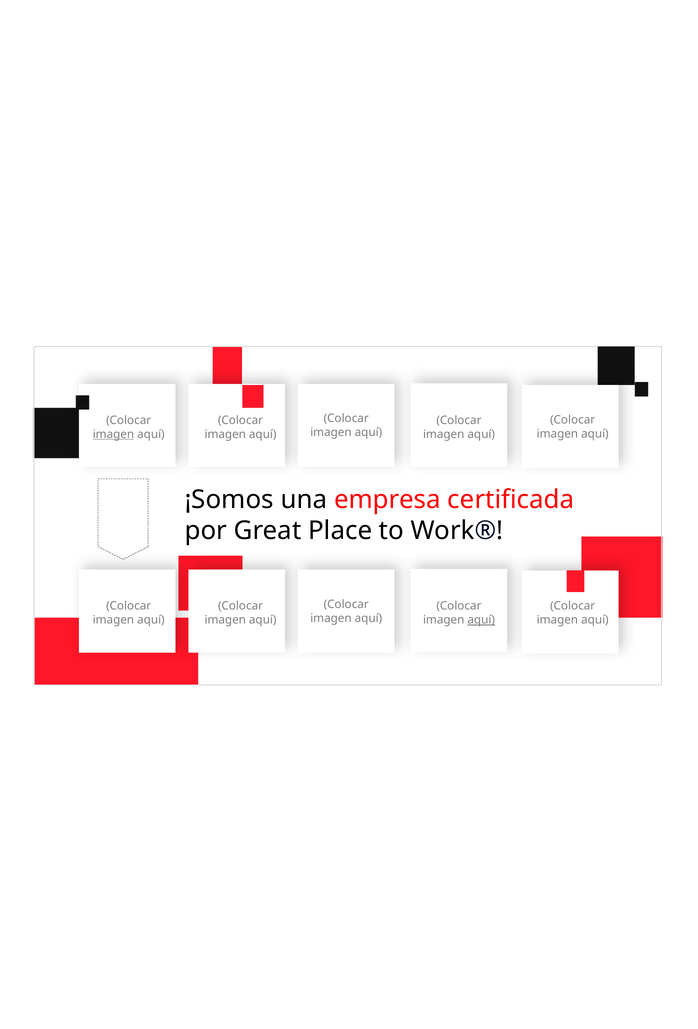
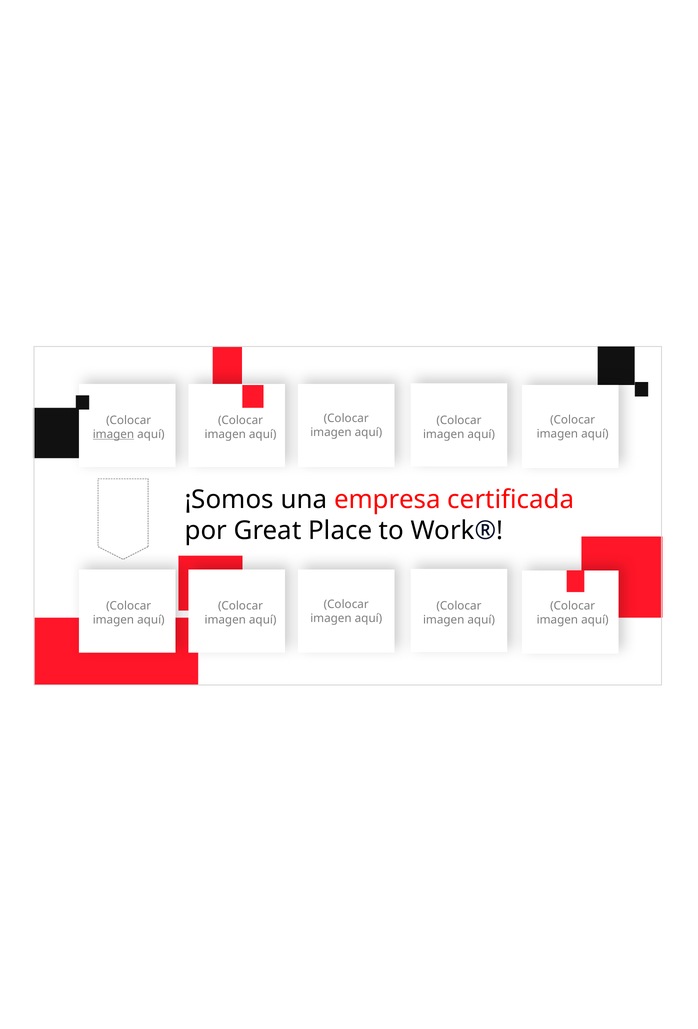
aquí at (481, 620) underline: present -> none
